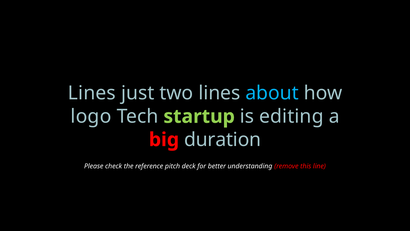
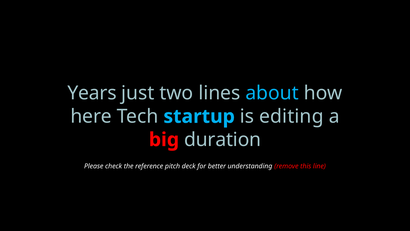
Lines at (92, 93): Lines -> Years
logo: logo -> here
startup colour: light green -> light blue
